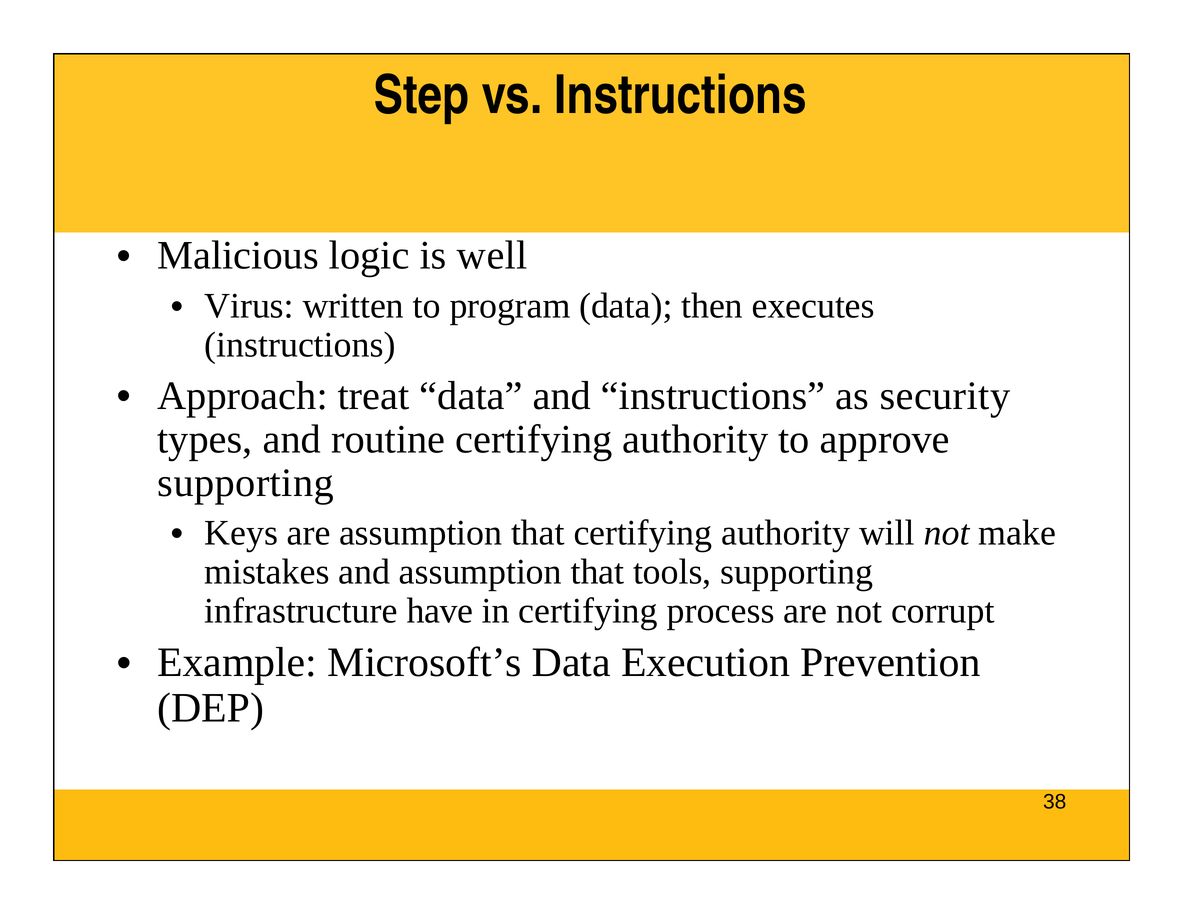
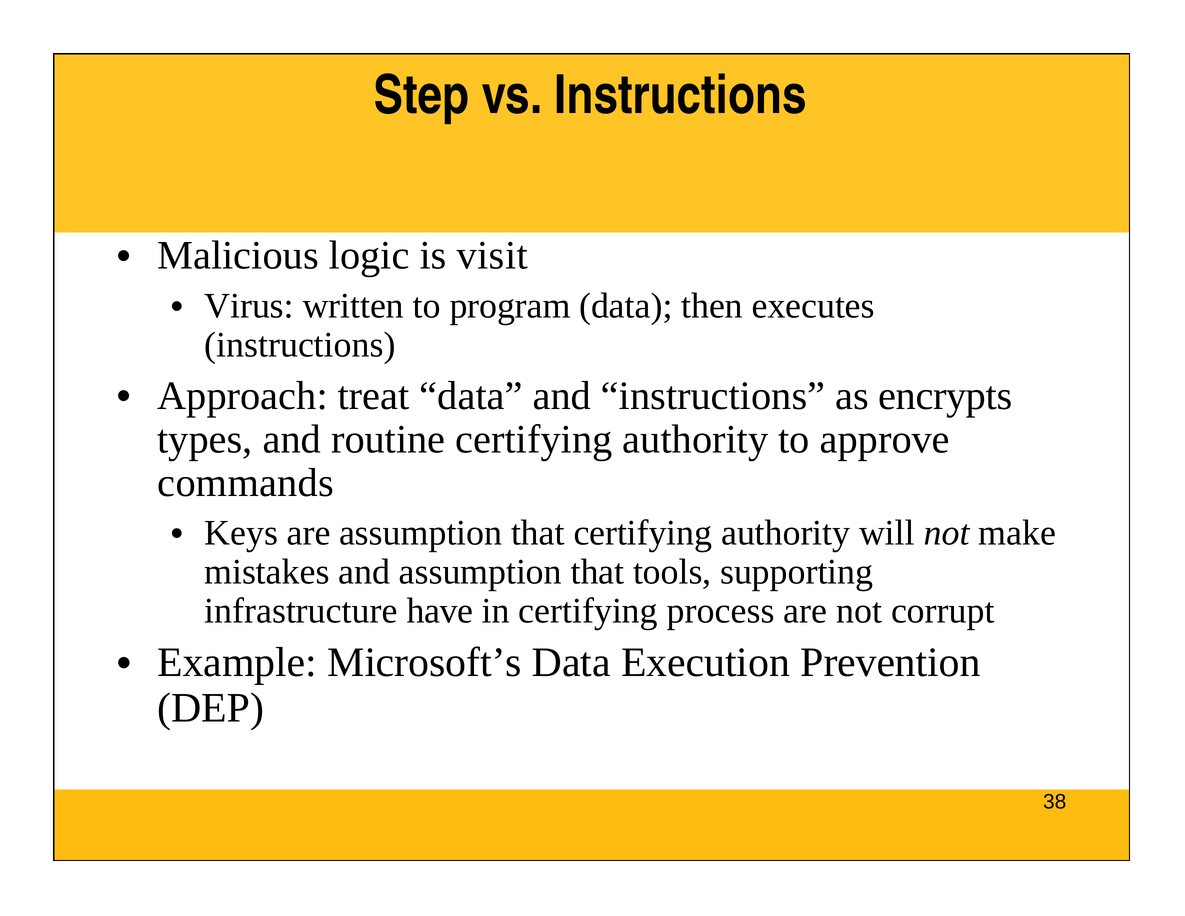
well: well -> visit
security: security -> encrypts
supporting at (246, 483): supporting -> commands
